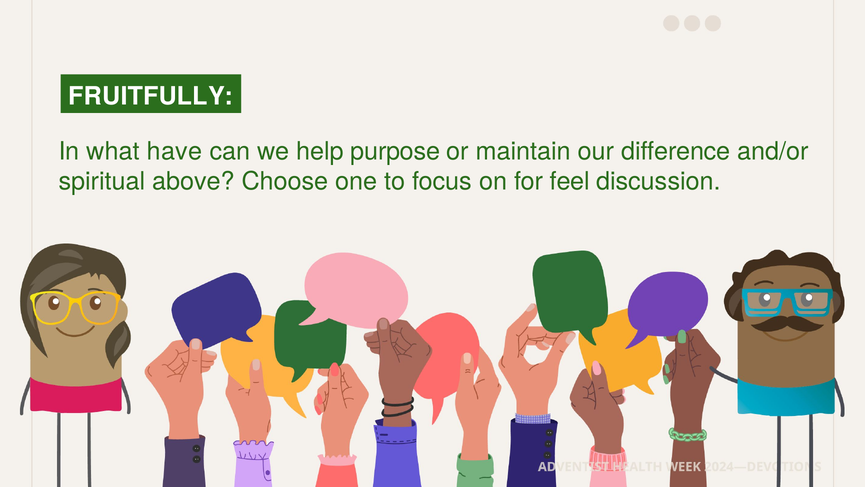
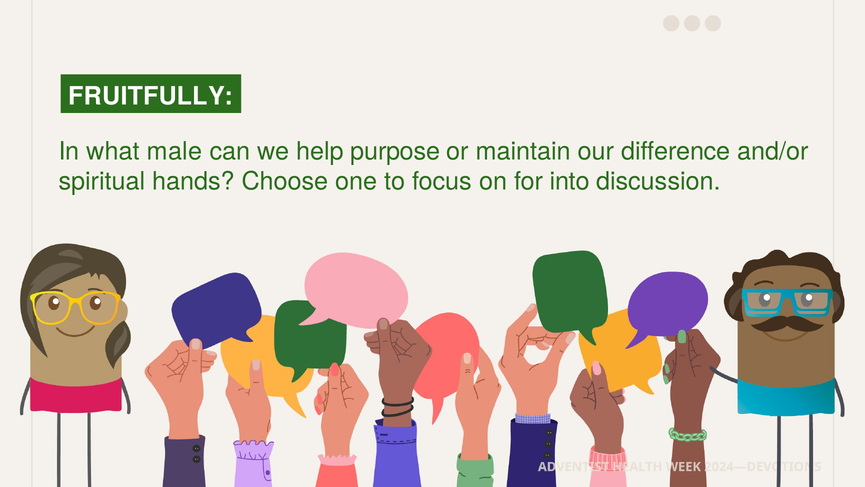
have: have -> male
above: above -> hands
feel: feel -> into
